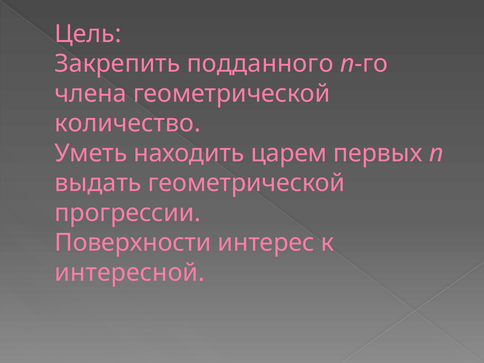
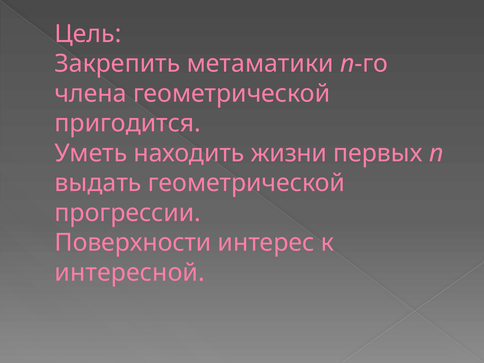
подданного: подданного -> метаматики
количество: количество -> пригодится
царем: царем -> жизни
